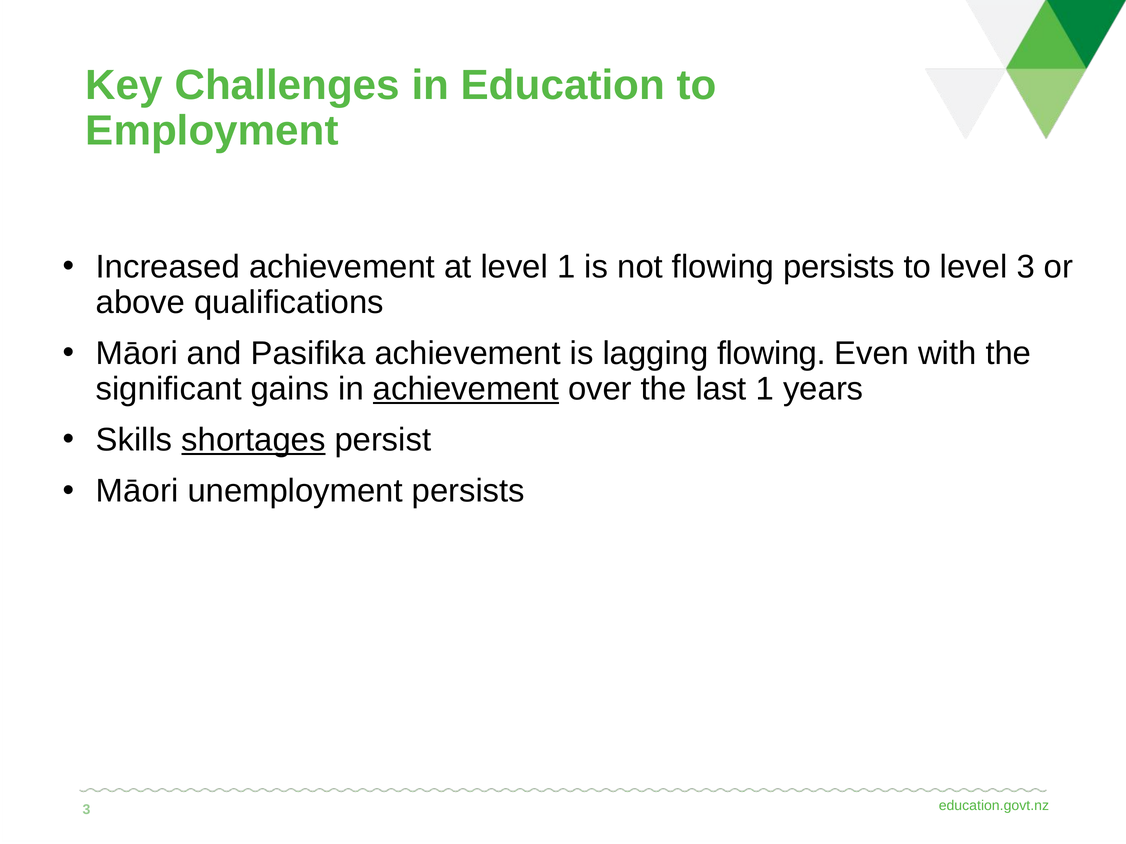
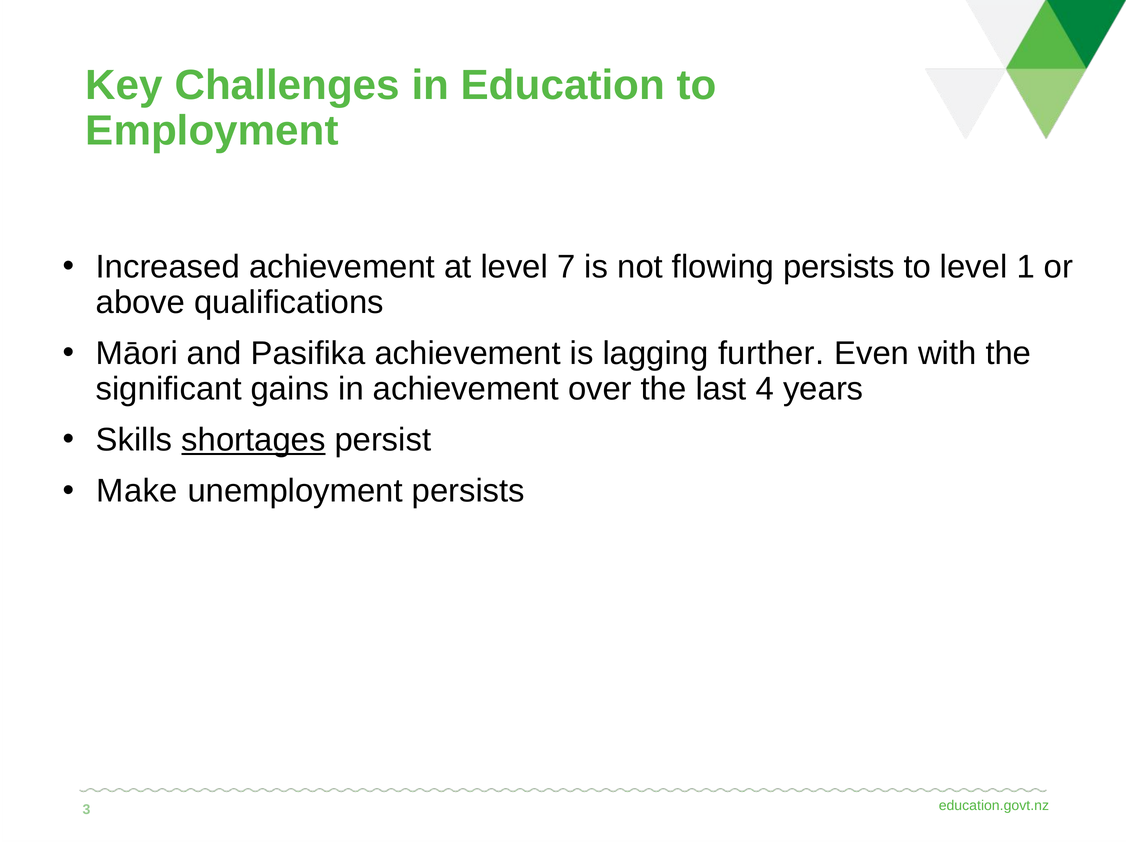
level 1: 1 -> 7
level 3: 3 -> 1
lagging flowing: flowing -> further
achievement at (466, 389) underline: present -> none
last 1: 1 -> 4
Māori at (137, 491): Māori -> Make
